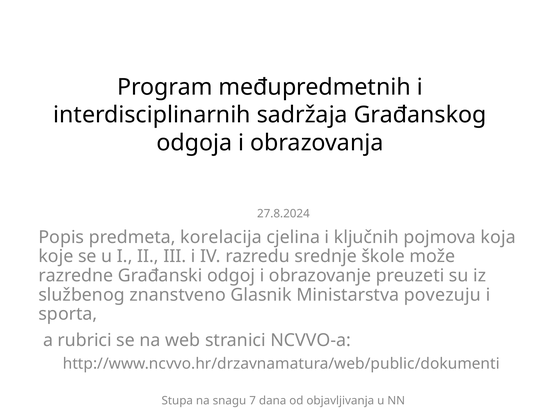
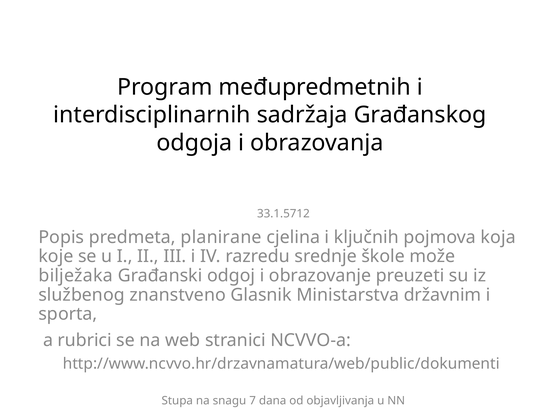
27.8.2024: 27.8.2024 -> 33.1.5712
korelacija: korelacija -> planirane
razredne: razredne -> bilježaka
povezuju: povezuju -> državnim
